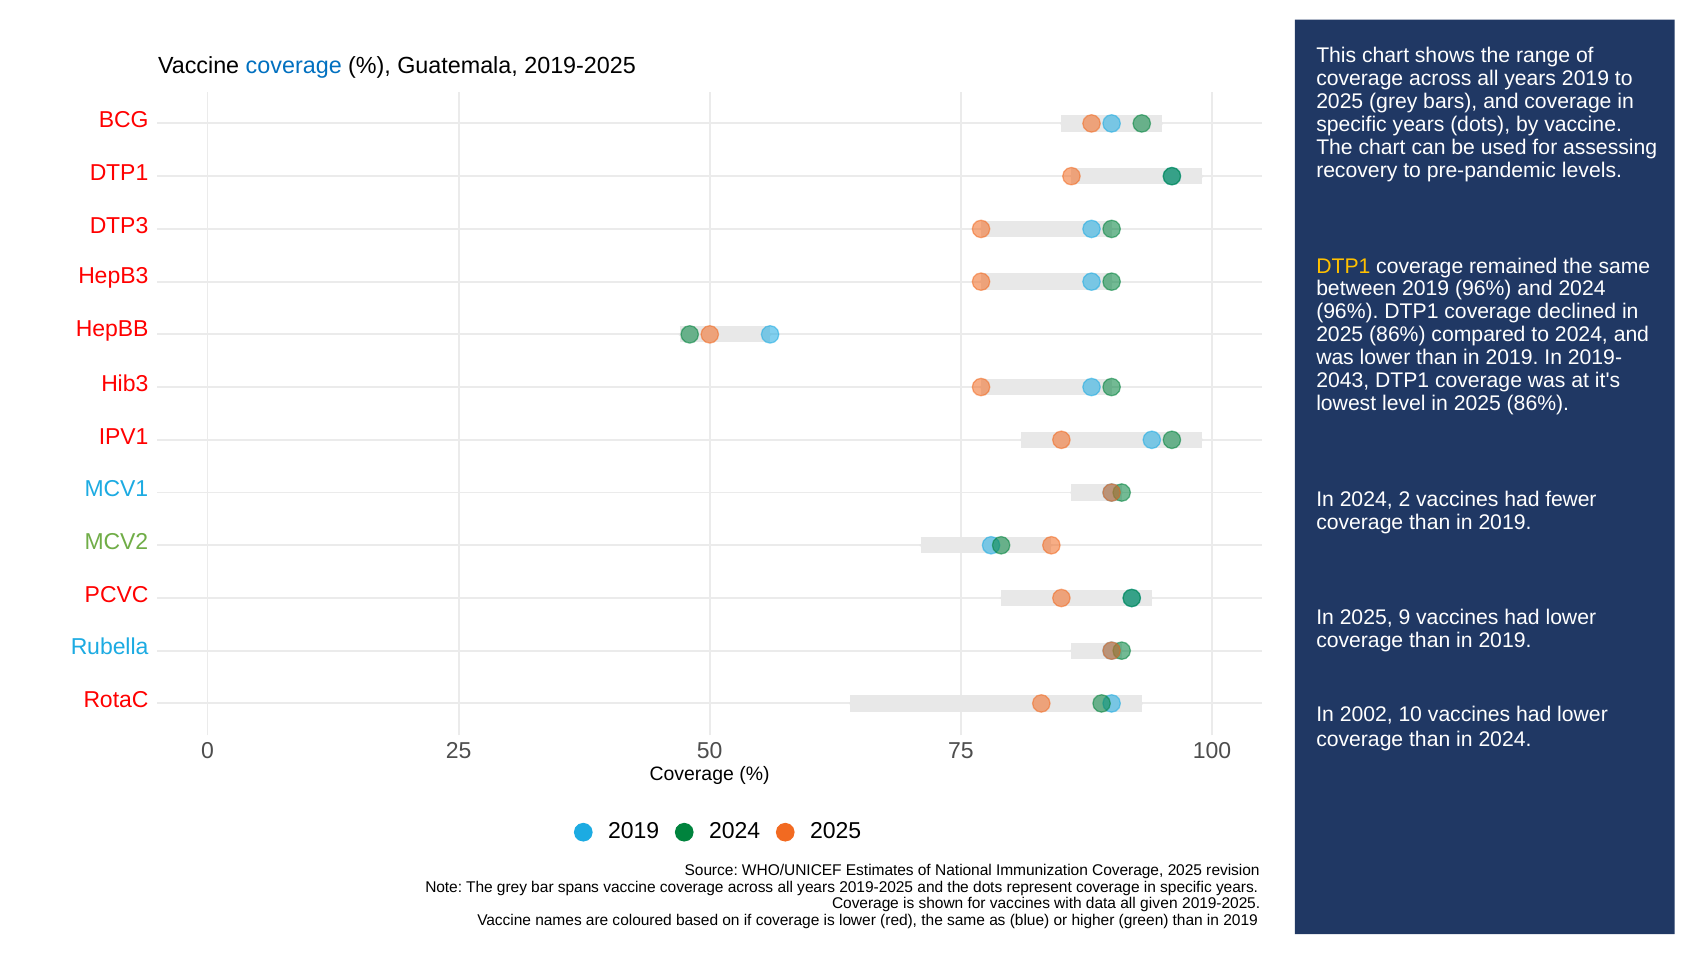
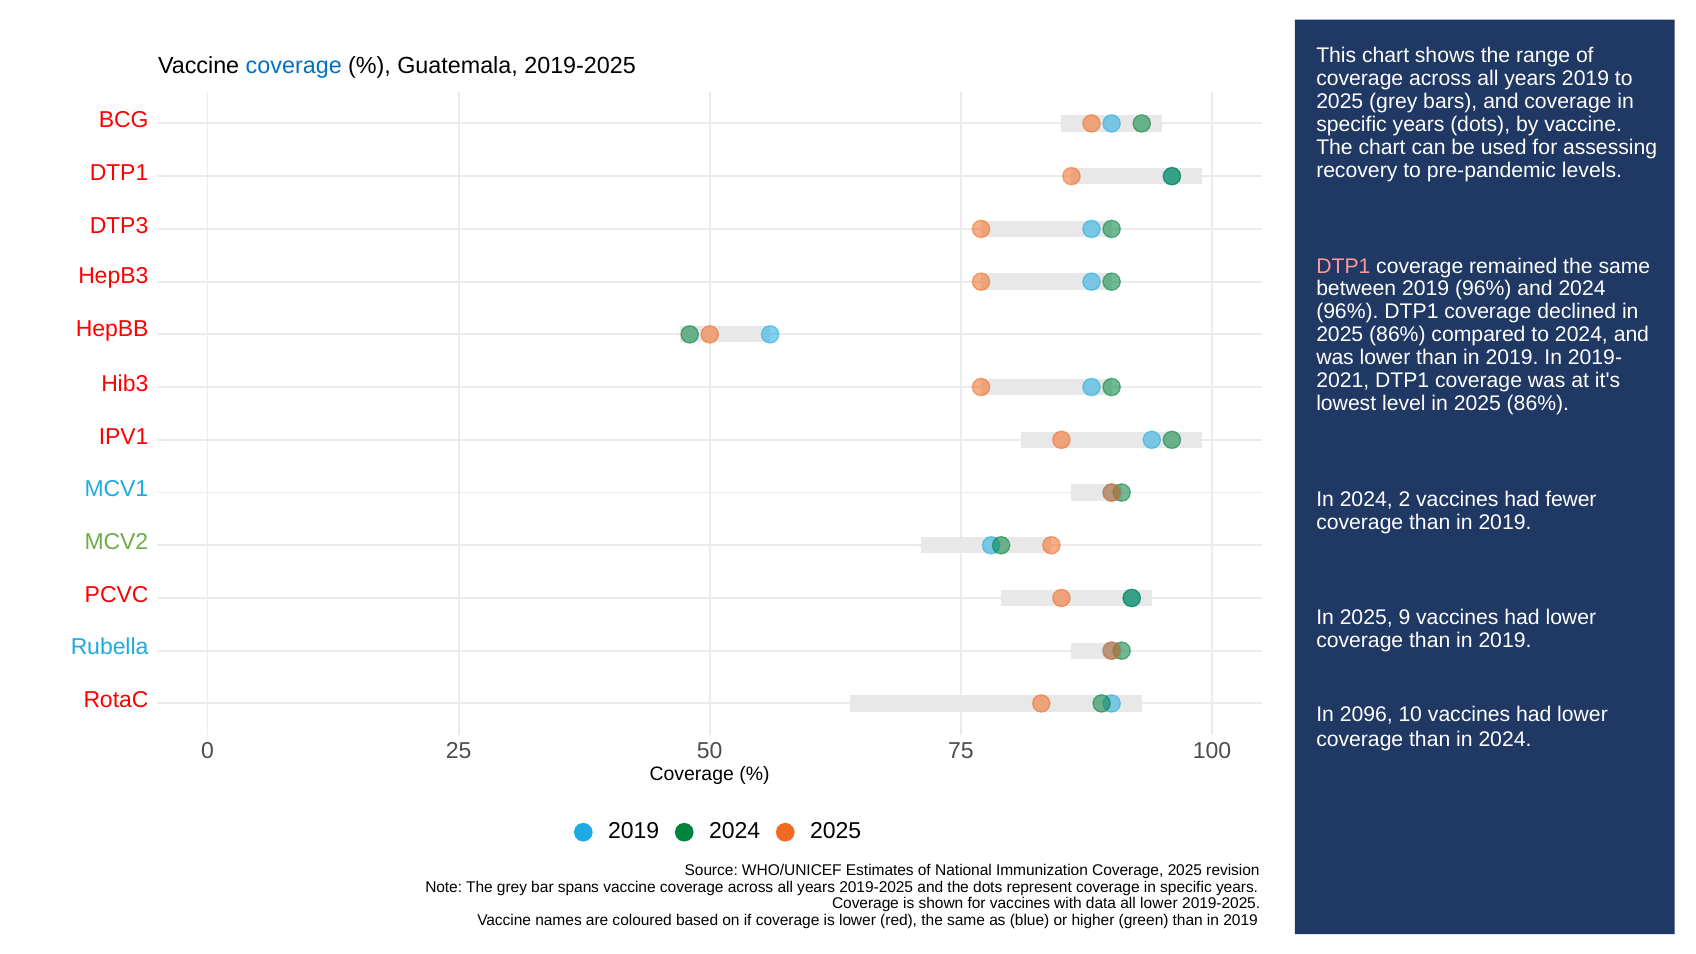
DTP1 at (1343, 266) colour: yellow -> pink
2043: 2043 -> 2021
2002: 2002 -> 2096
all given: given -> lower
